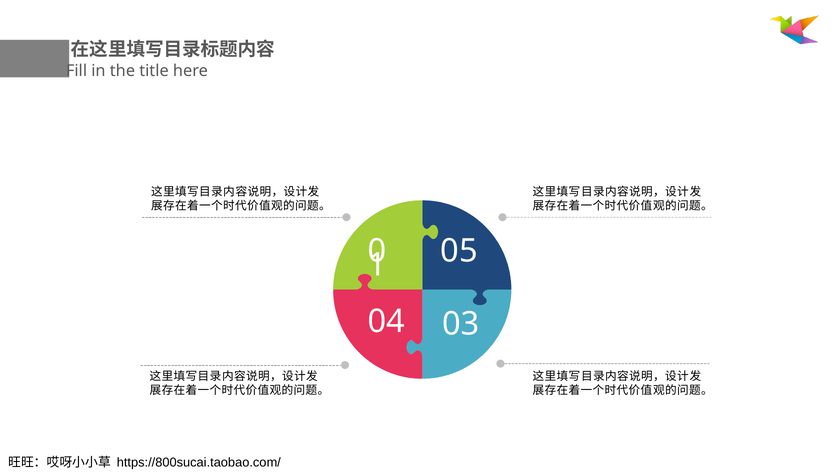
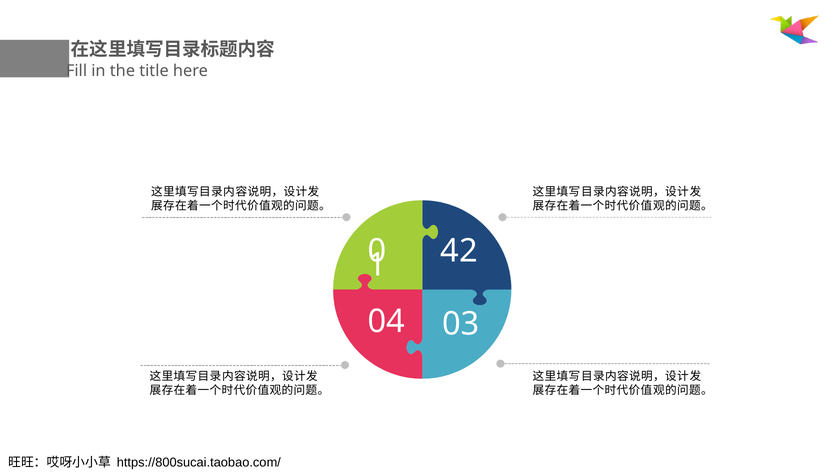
05: 05 -> 42
